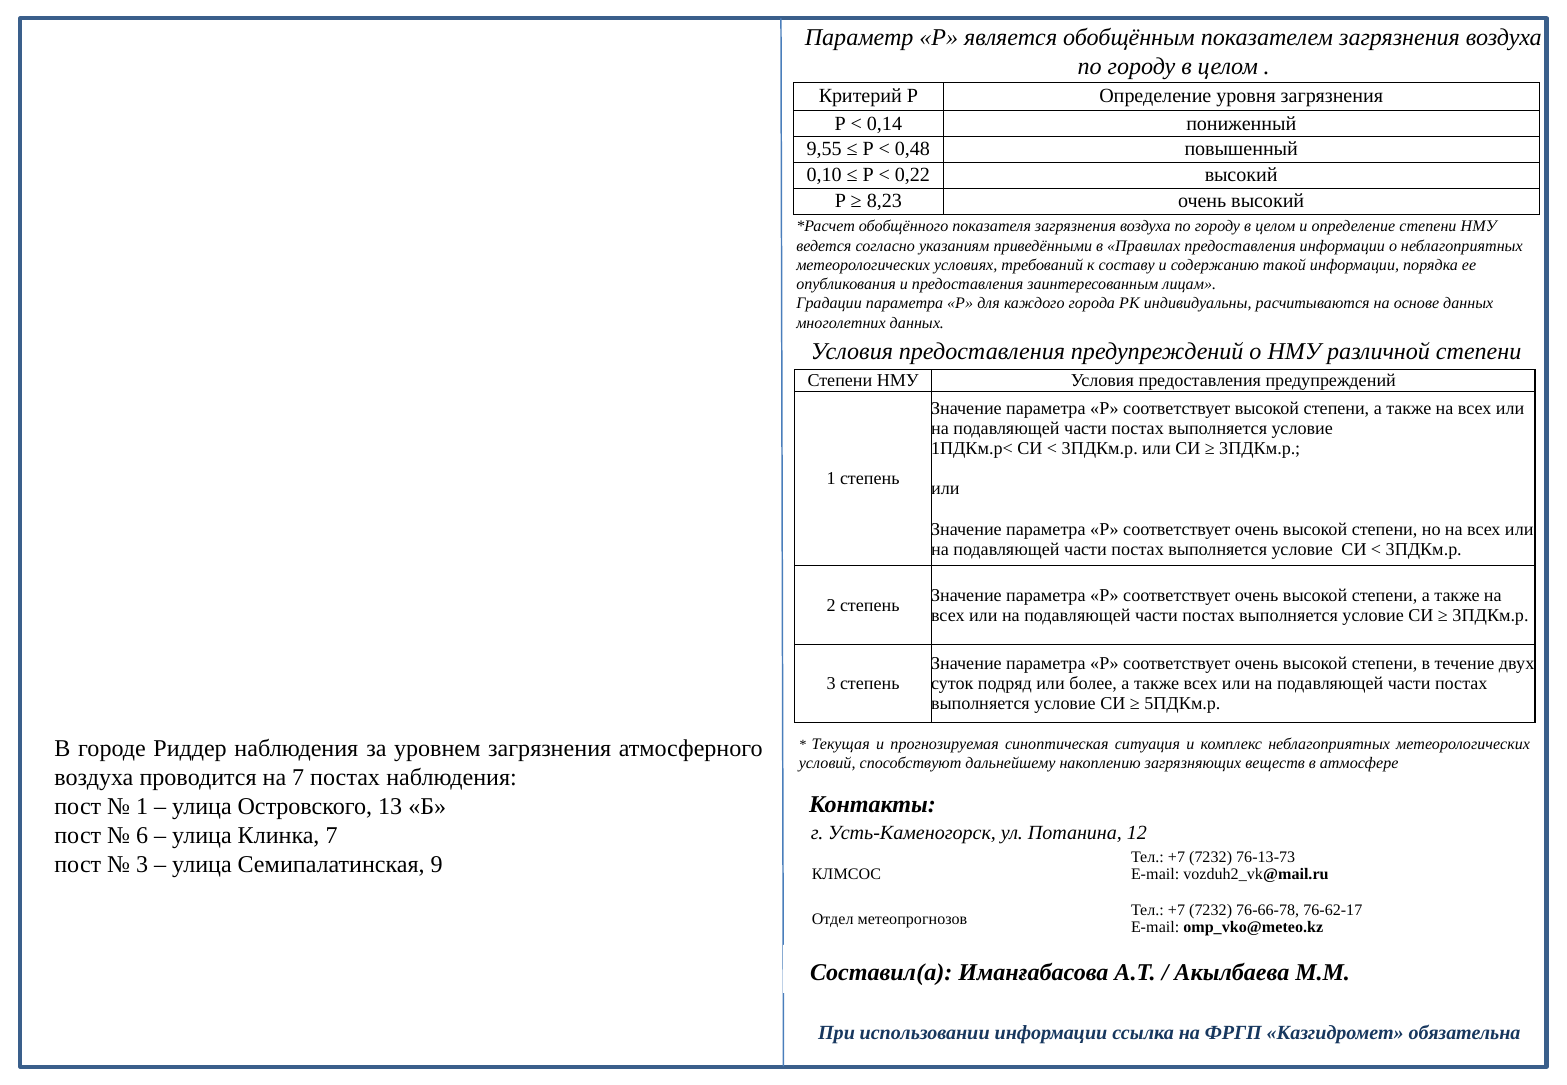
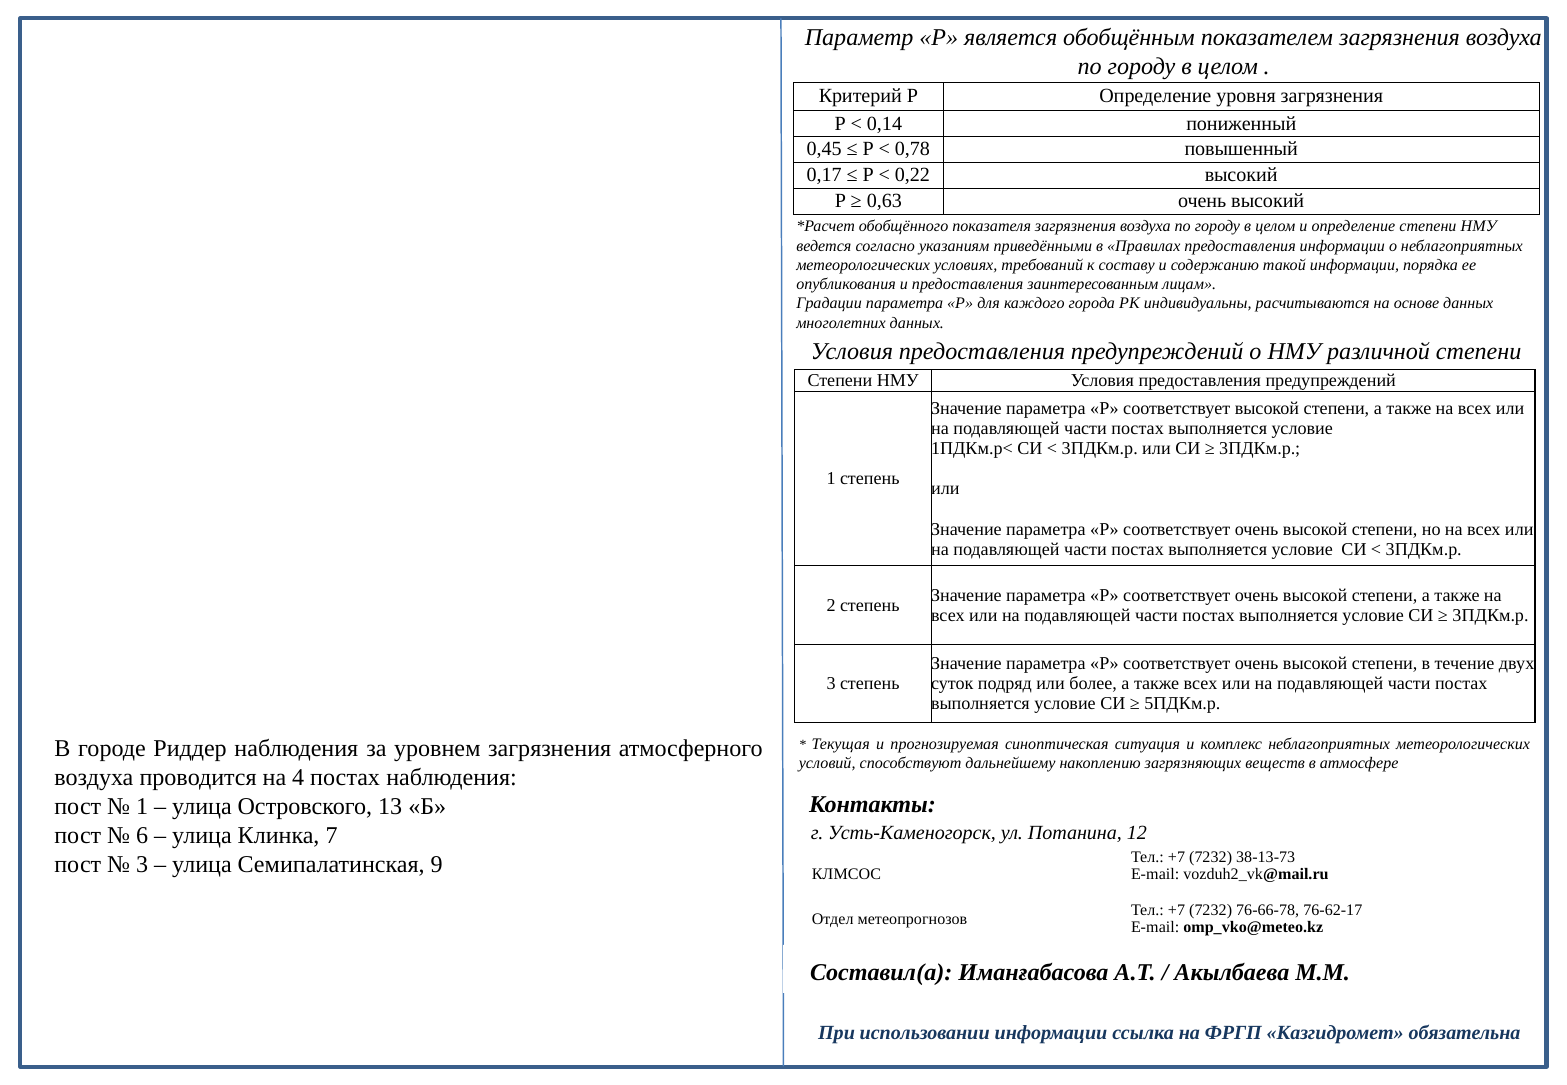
9,55: 9,55 -> 0,45
0,48: 0,48 -> 0,78
0,10: 0,10 -> 0,17
8,23: 8,23 -> 0,63
на 7: 7 -> 4
76-13-73: 76-13-73 -> 38-13-73
